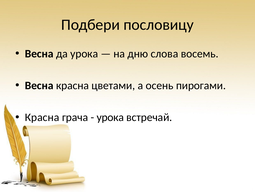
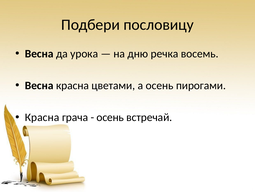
слова: слова -> речка
урока at (110, 117): урока -> осень
